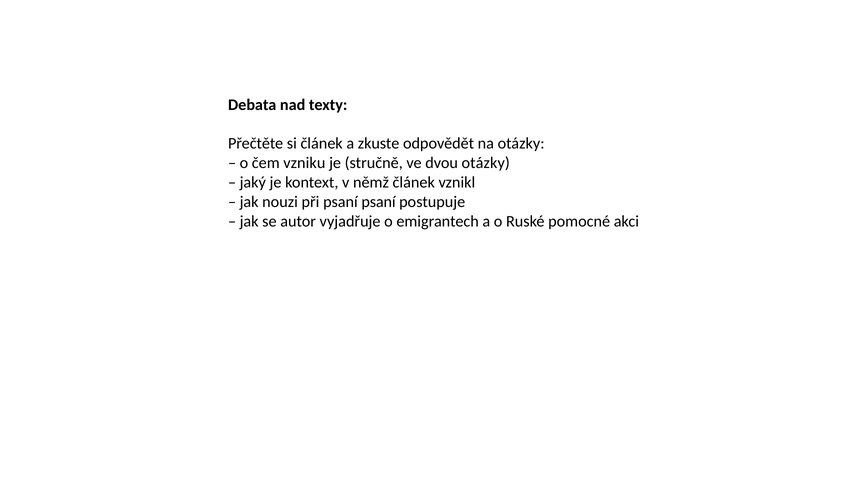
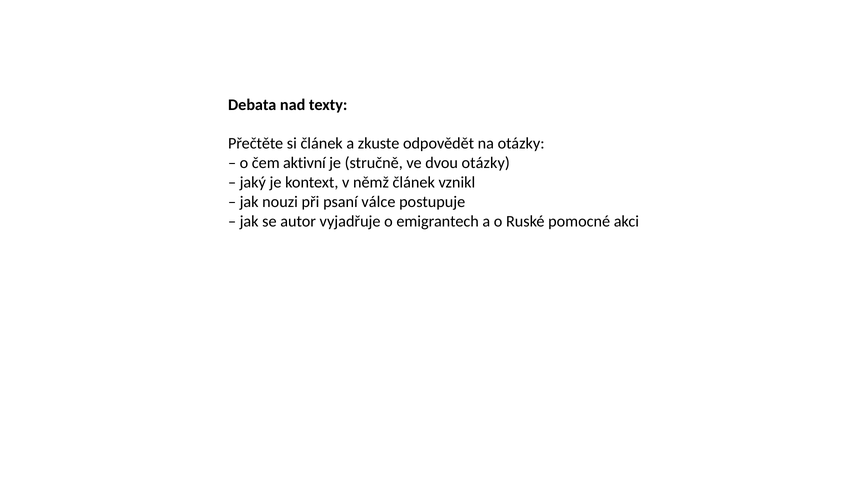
vzniku: vzniku -> aktivní
psaní psaní: psaní -> válce
